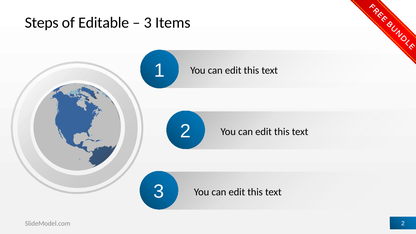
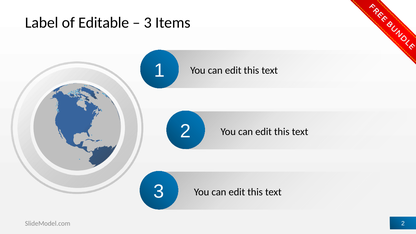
Steps: Steps -> Label
